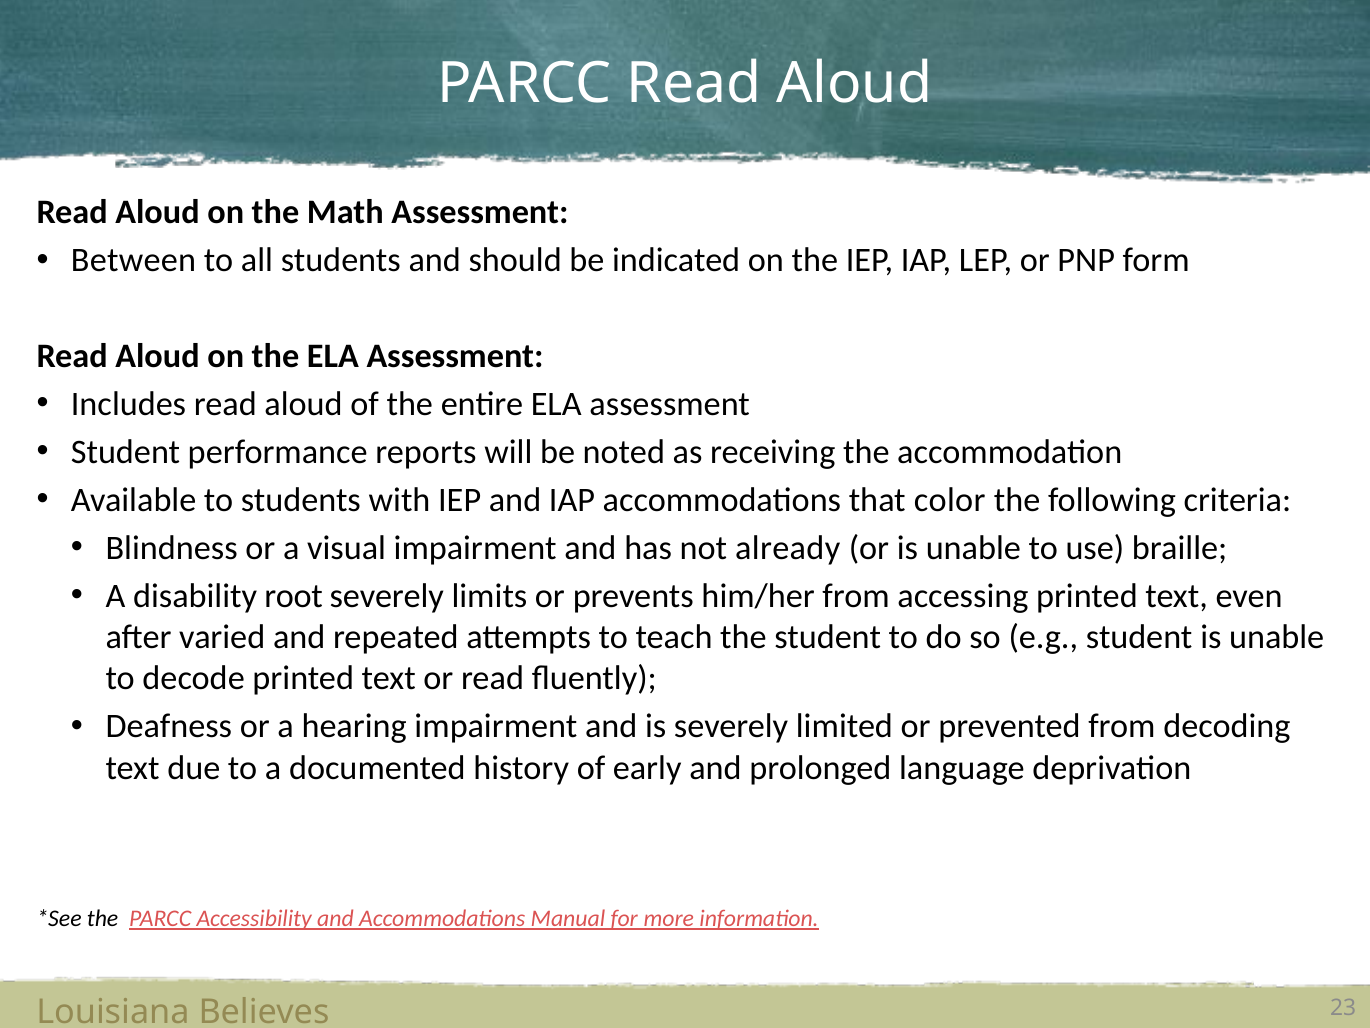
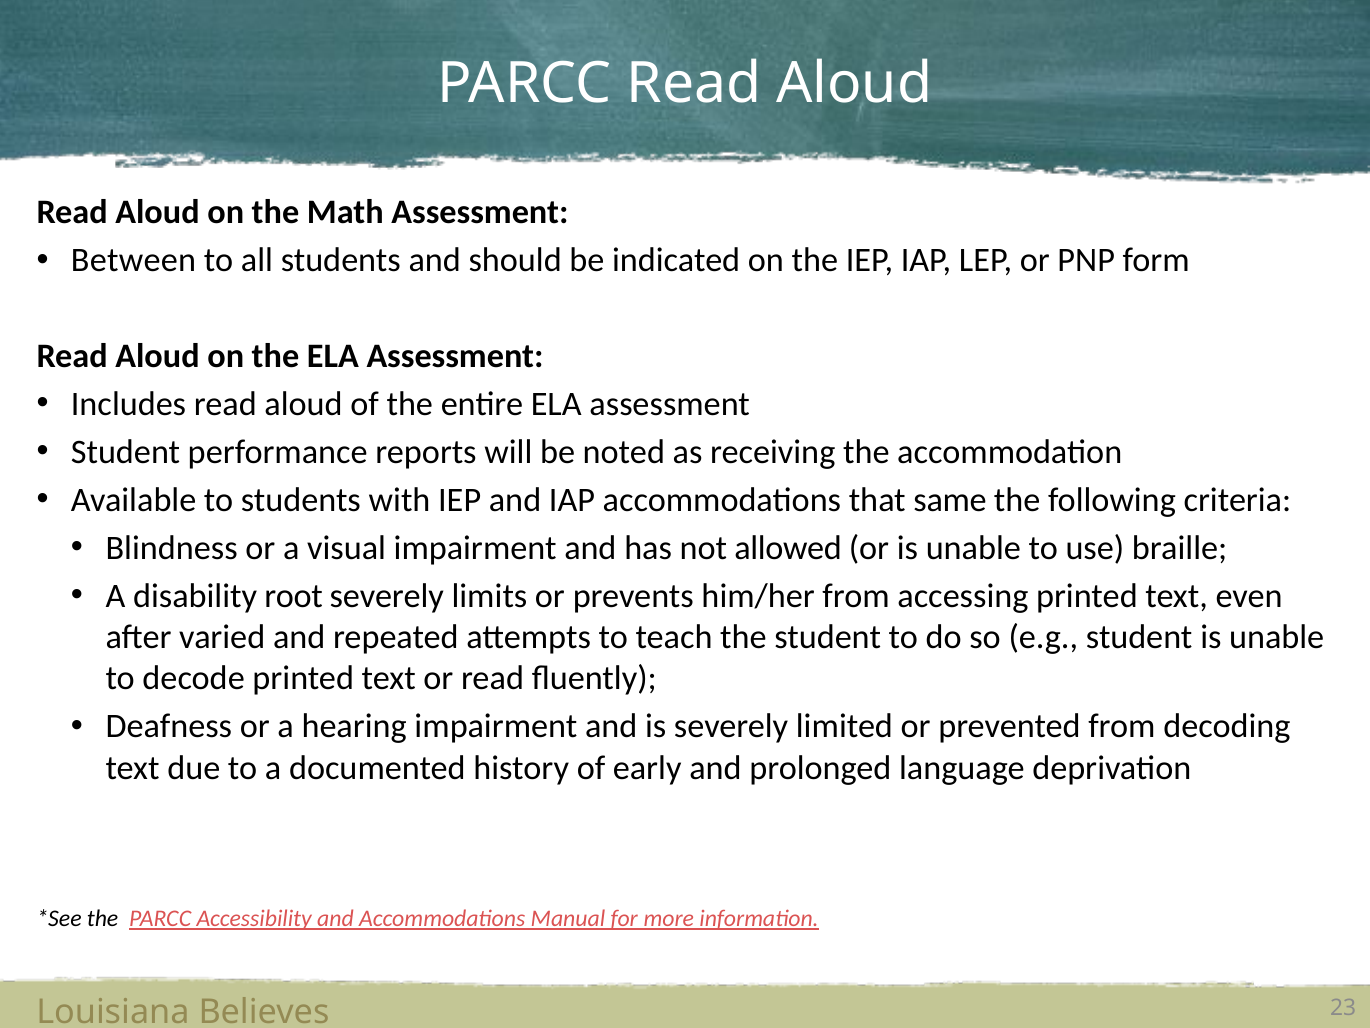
color: color -> same
already: already -> allowed
